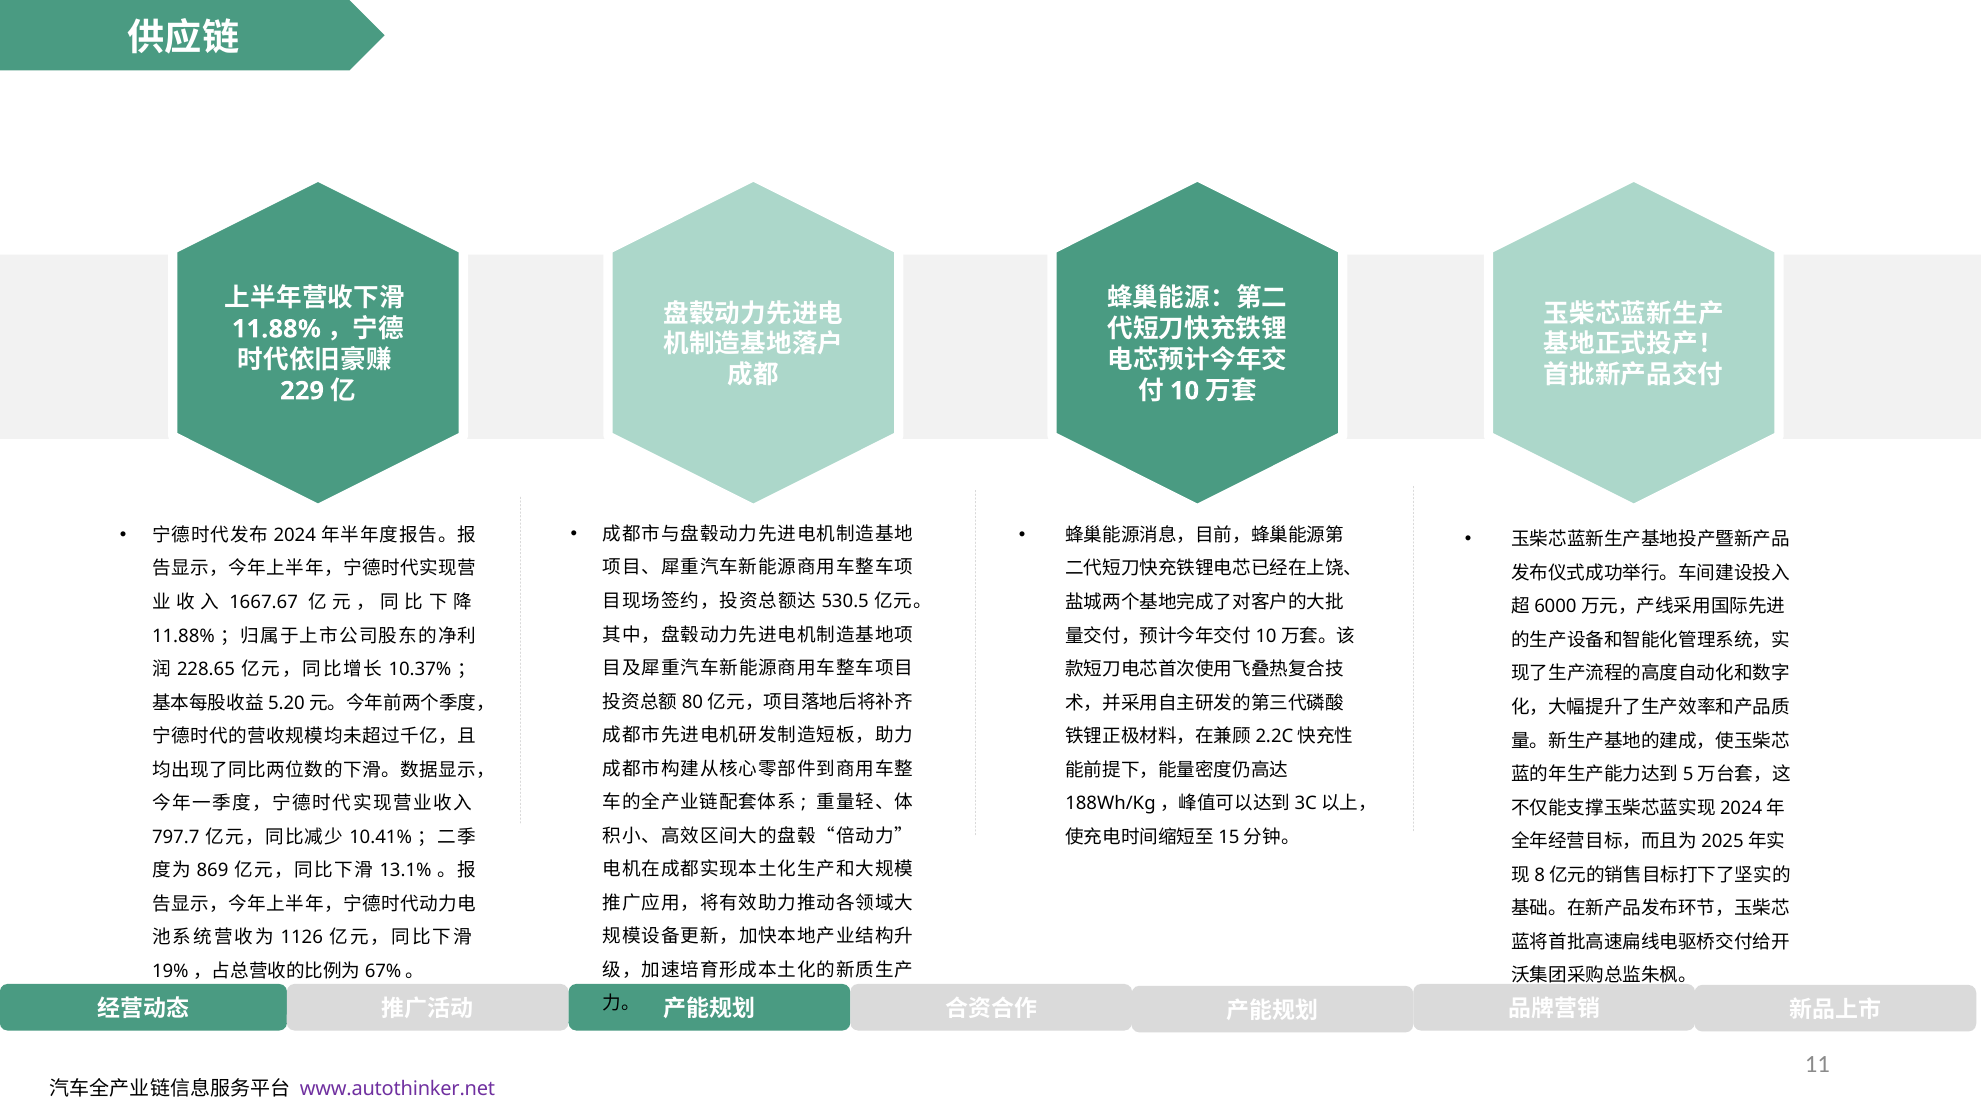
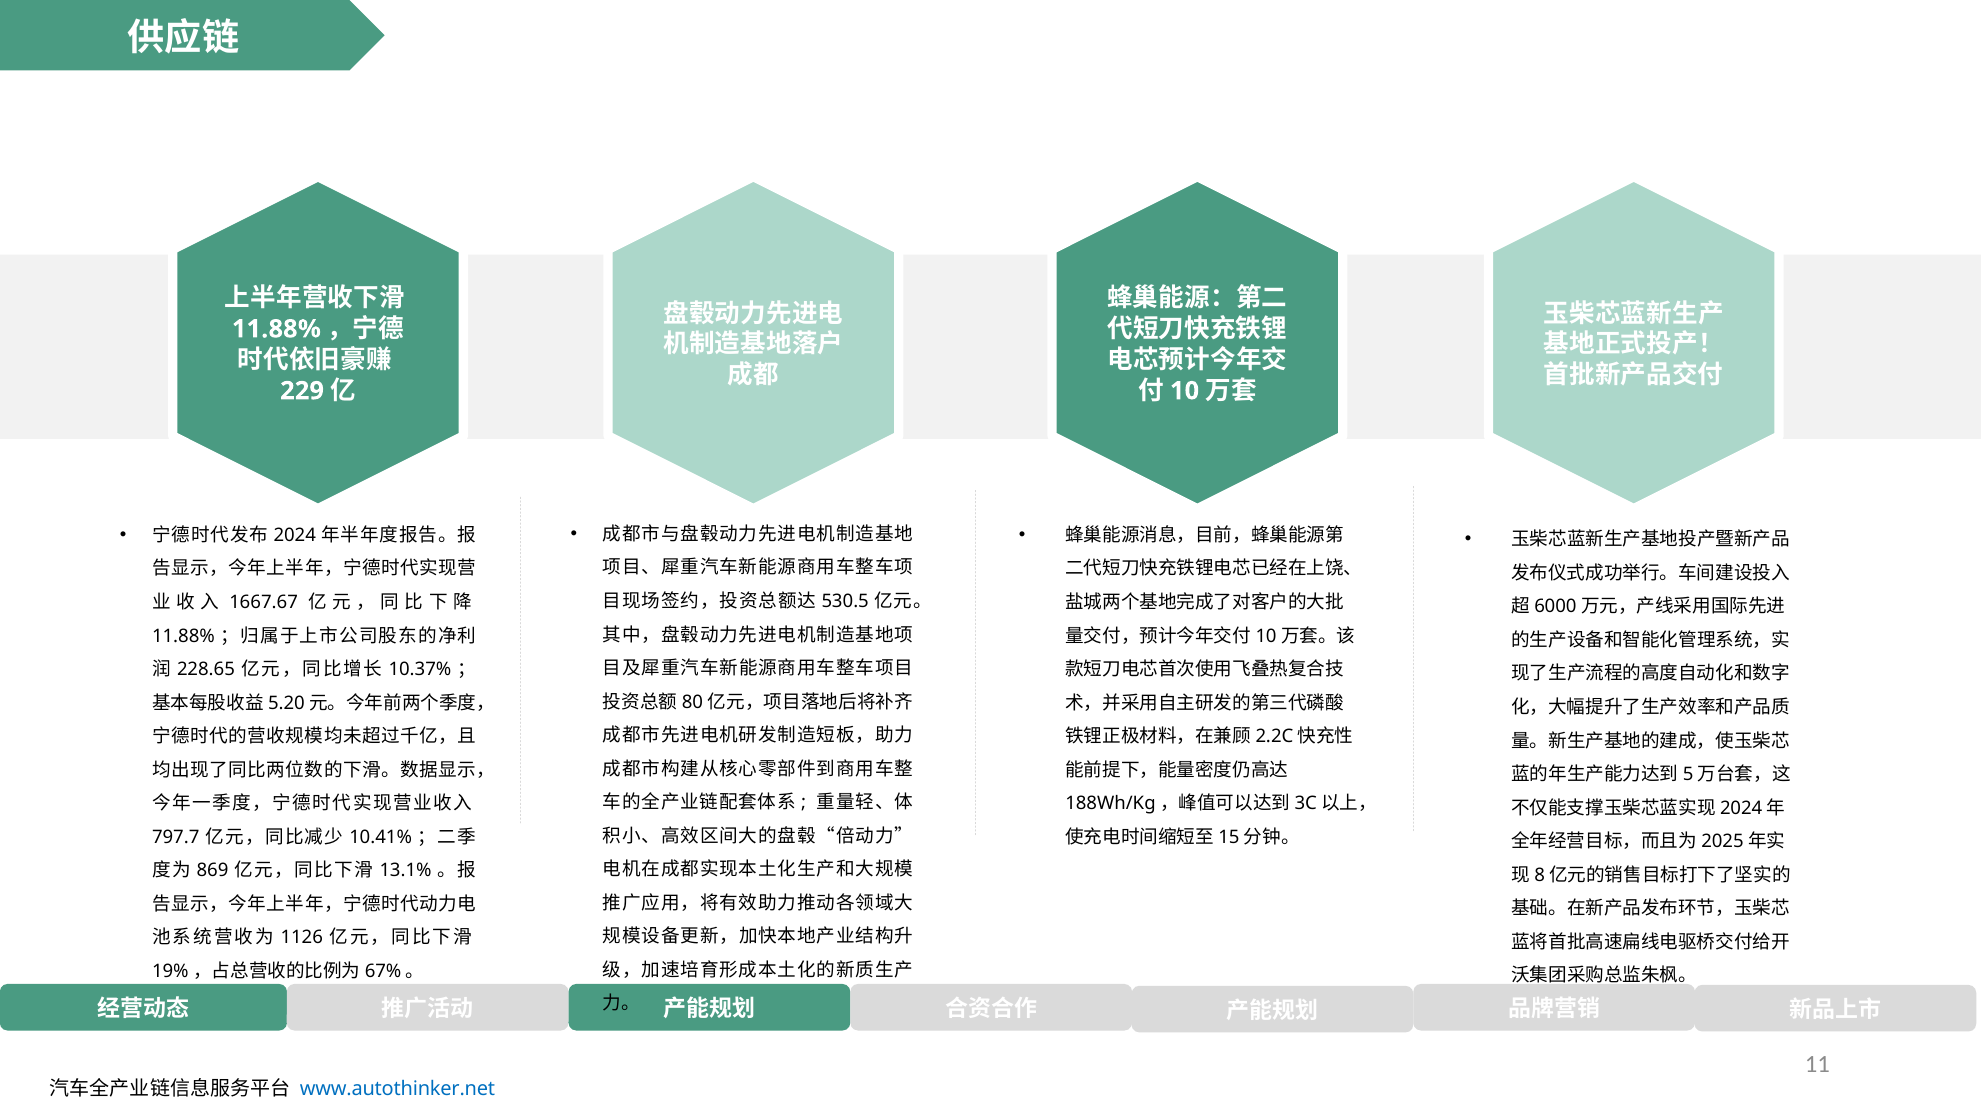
www.autothinker.net colour: purple -> blue
